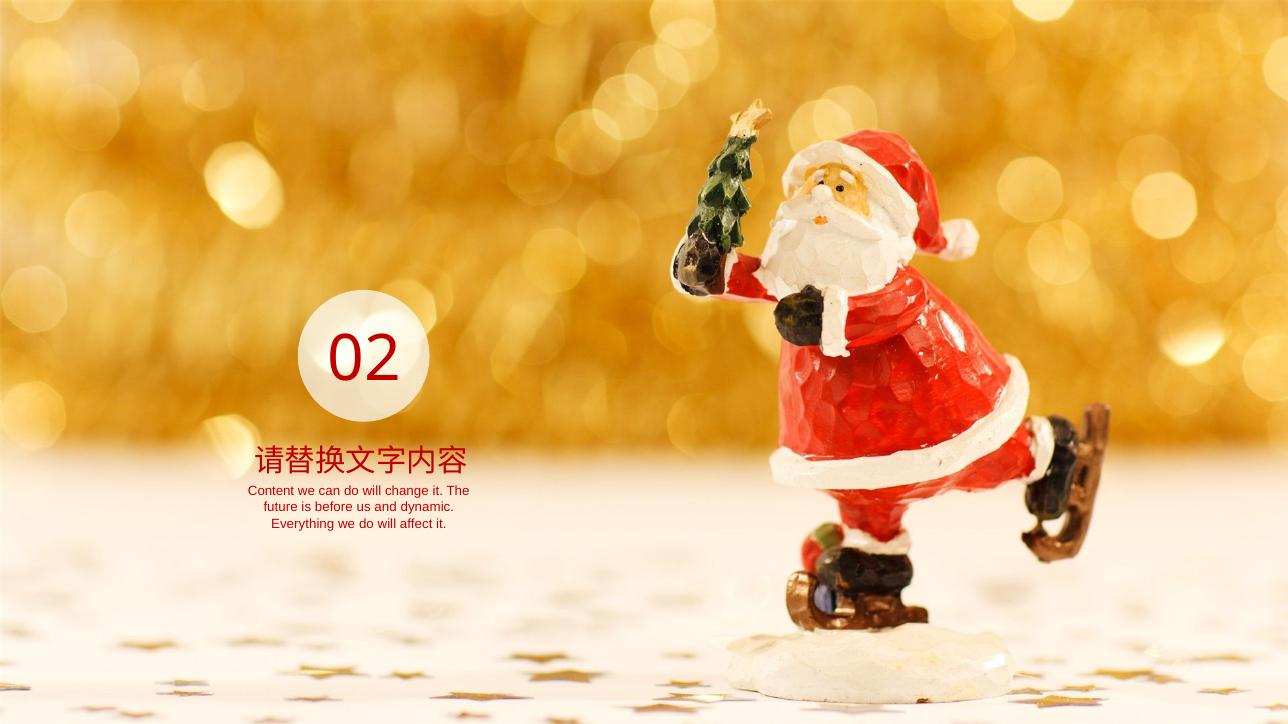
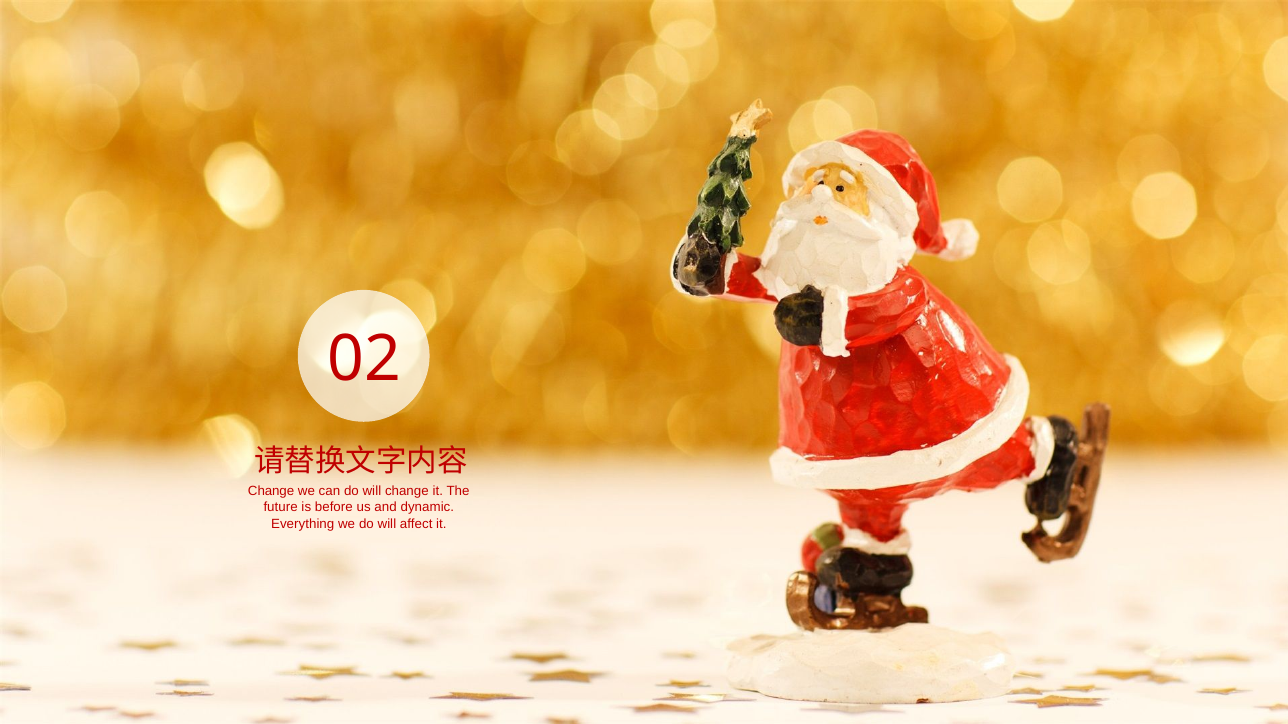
Content at (271, 492): Content -> Change
